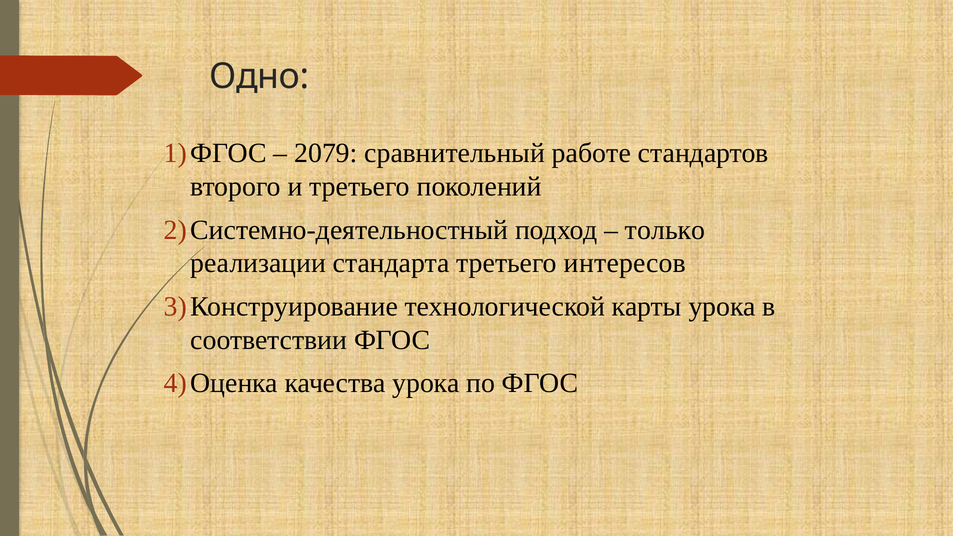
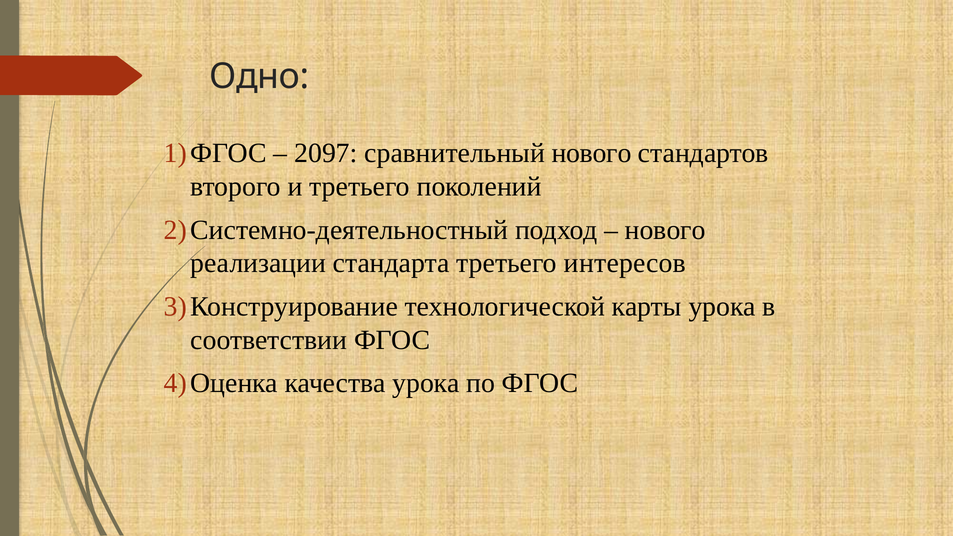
2079: 2079 -> 2097
сравнительный работе: работе -> нового
только at (665, 230): только -> нового
